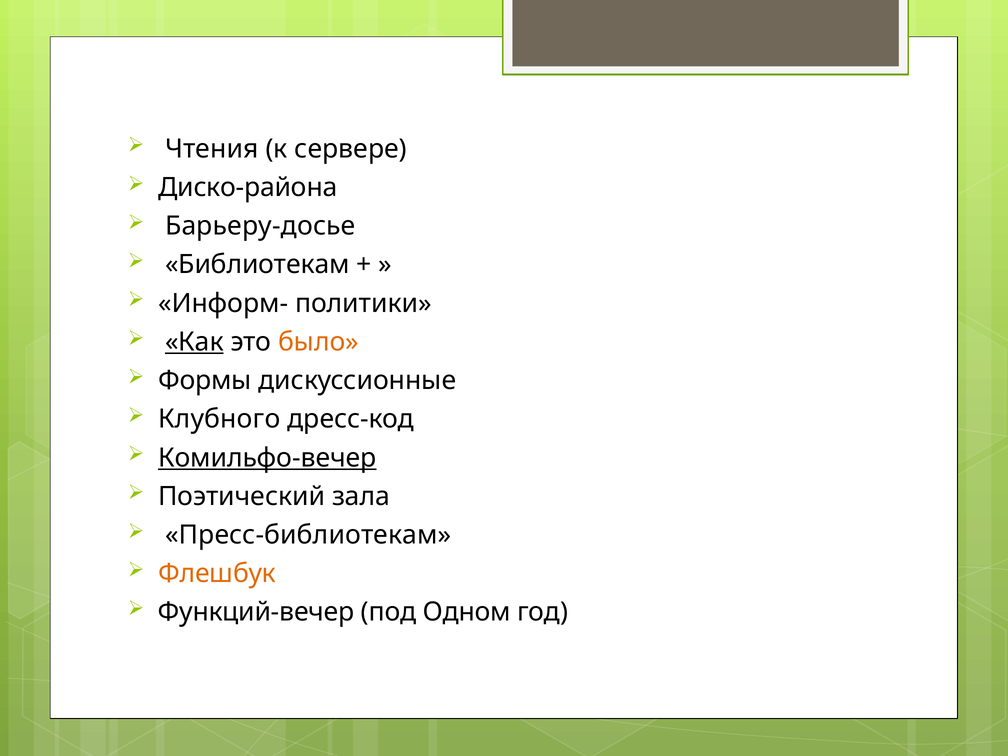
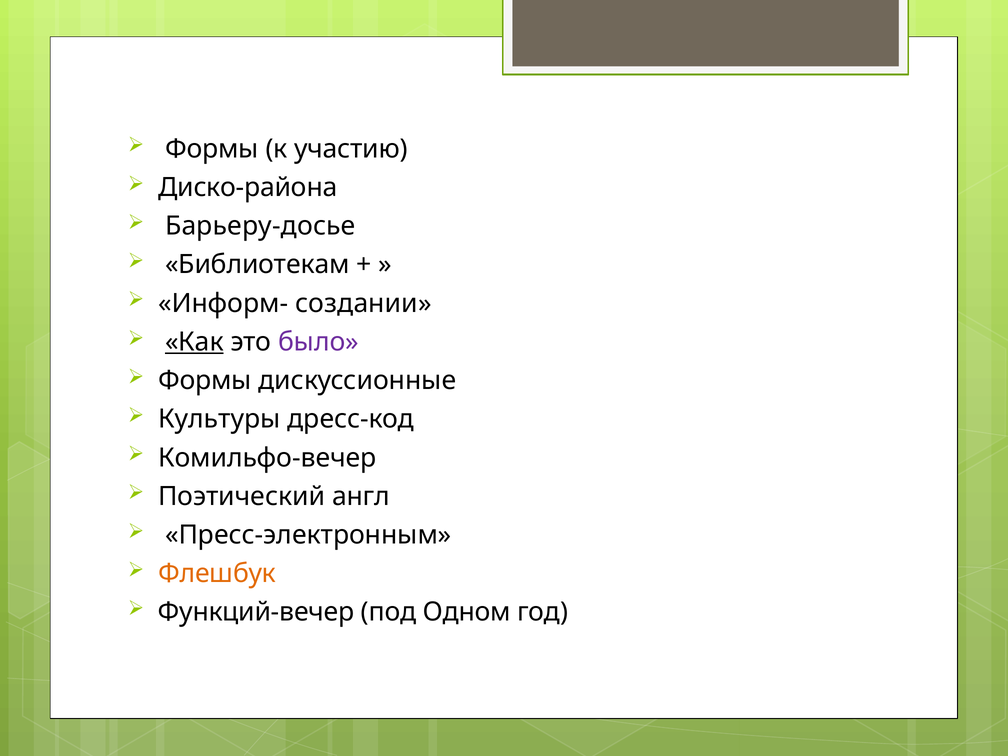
Чтения at (212, 149): Чтения -> Формы
сервере: сервере -> участию
политики: политики -> создании
было colour: orange -> purple
Клубного: Клубного -> Культуры
Комильфо-вечер underline: present -> none
зала: зала -> англ
Пресс-библиотекам: Пресс-библиотекам -> Пресс-электронным
